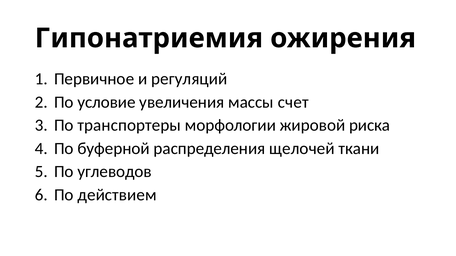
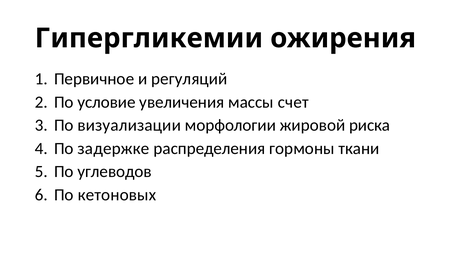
Гипонатриемия: Гипонатриемия -> Гипергликемии
транспортеры: транспортеры -> визуализации
буферной: буферной -> задержке
щелочей: щелочей -> гормоны
действием: действием -> кетоновых
